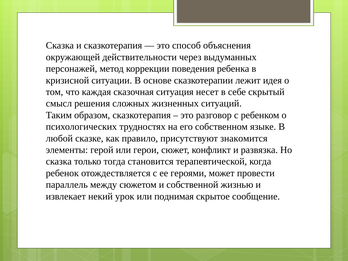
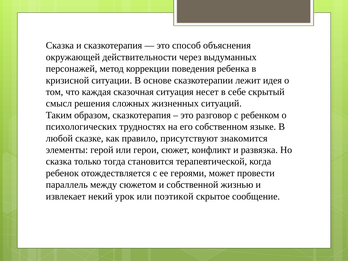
поднимая: поднимая -> поэтикой
